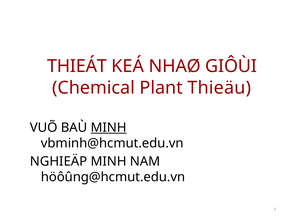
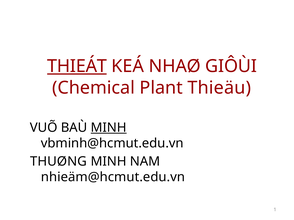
THIEÁT underline: none -> present
NGHIEÄP: NGHIEÄP -> THUØNG
höôûng@hcmut.edu.vn: höôûng@hcmut.edu.vn -> nhieäm@hcmut.edu.vn
